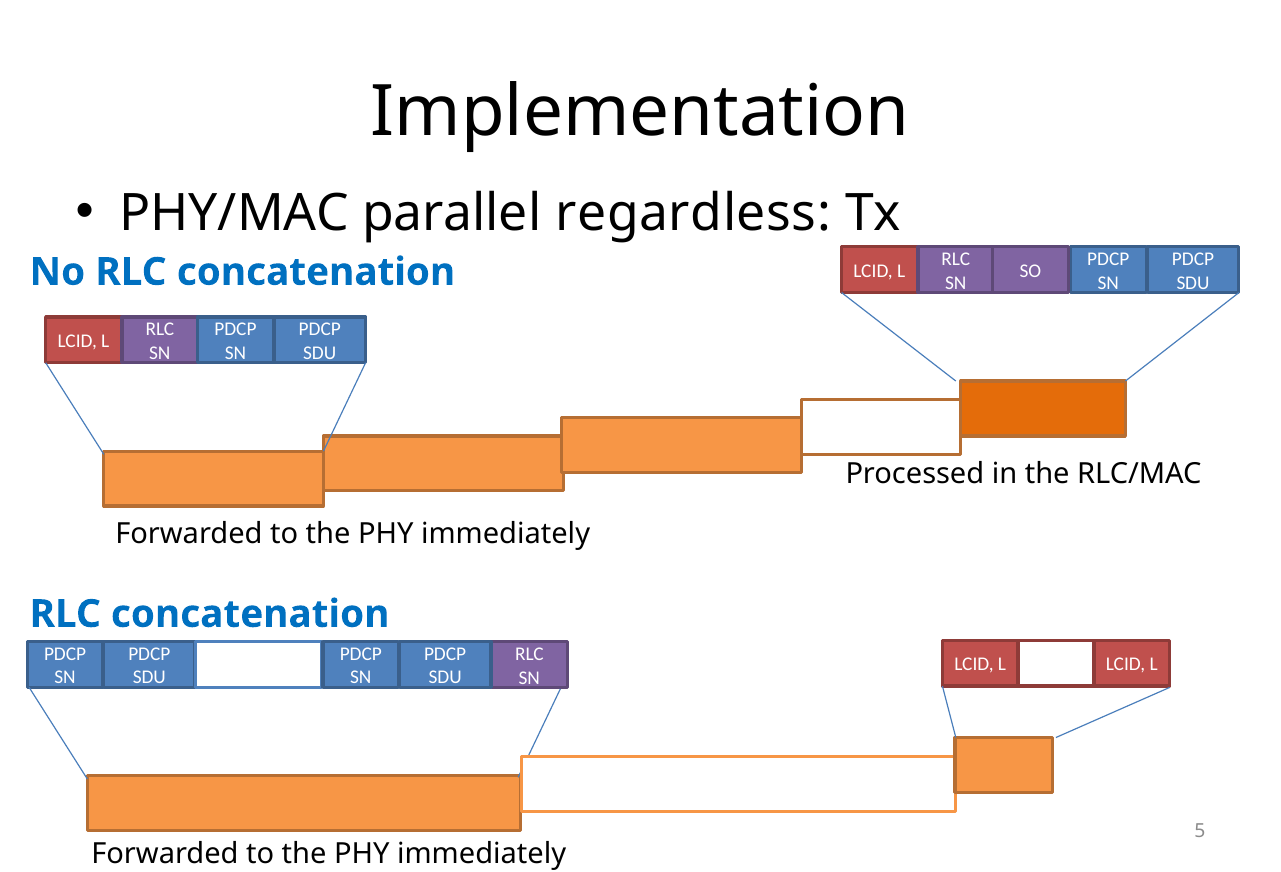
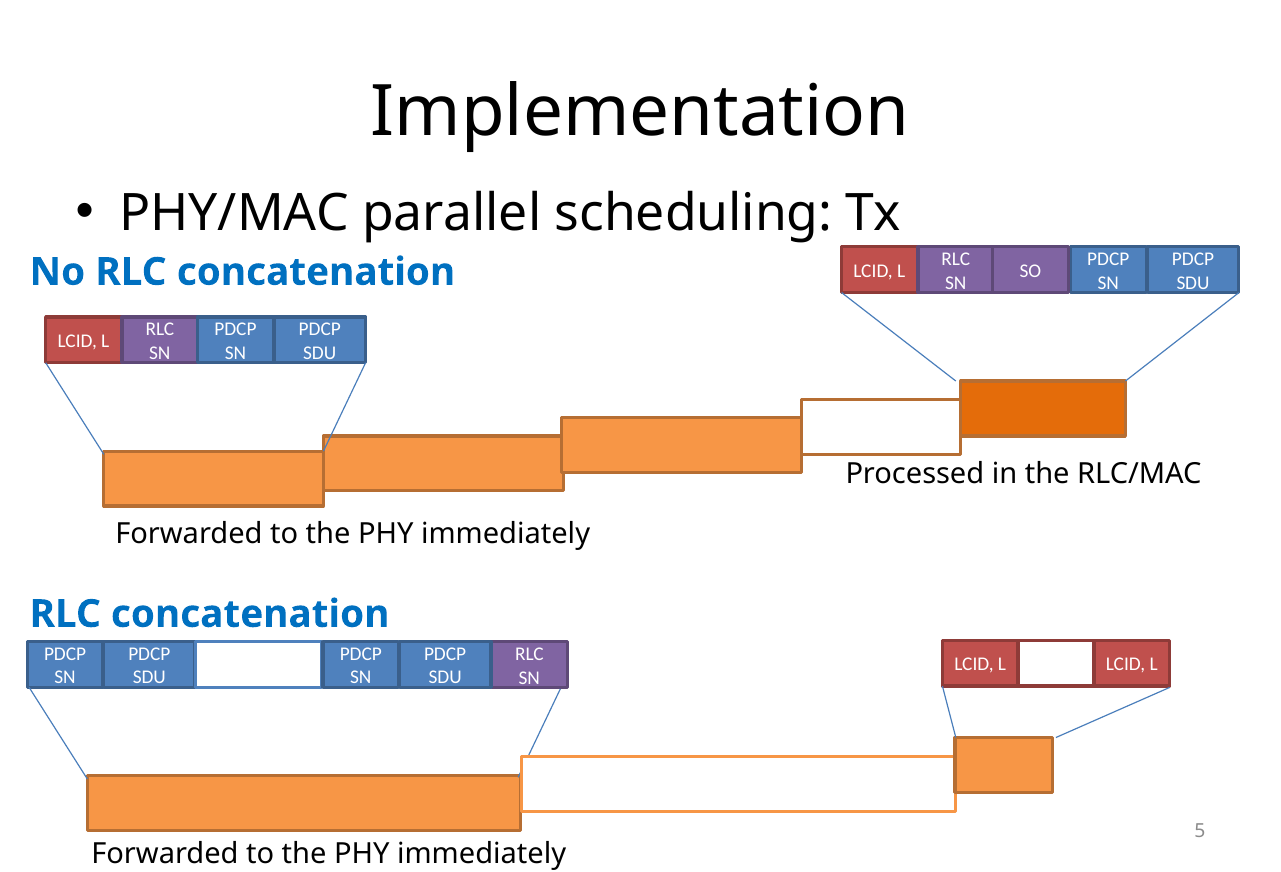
regardless: regardless -> scheduling
